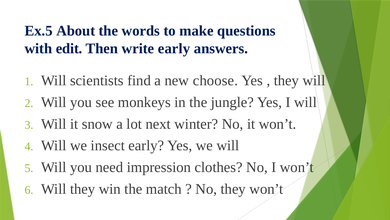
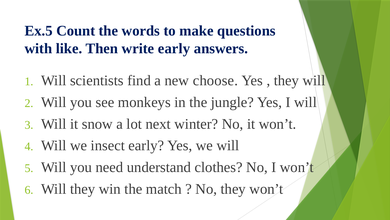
About: About -> Count
edit: edit -> like
impression: impression -> understand
